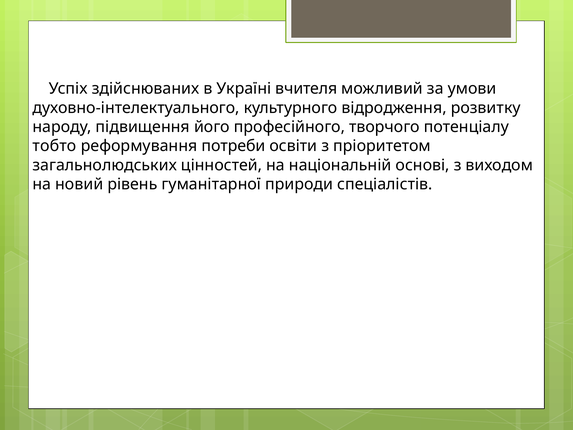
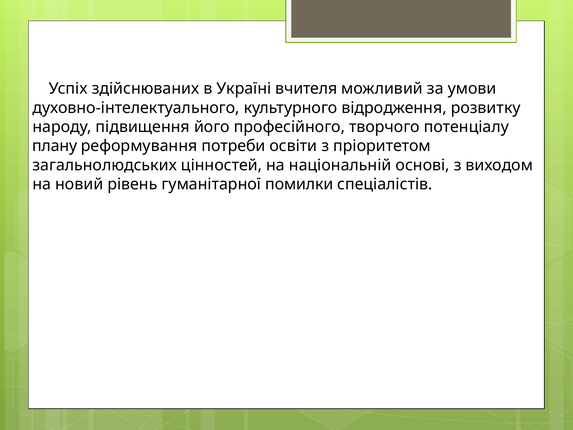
тобто: тобто -> плану
природи: природи -> помилки
